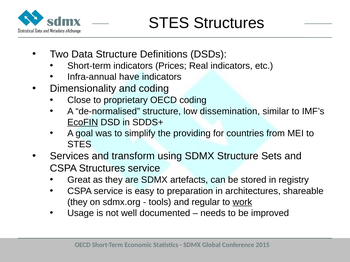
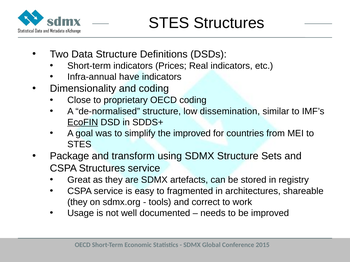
the providing: providing -> improved
Services: Services -> Package
preparation: preparation -> fragmented
regular: regular -> correct
work underline: present -> none
